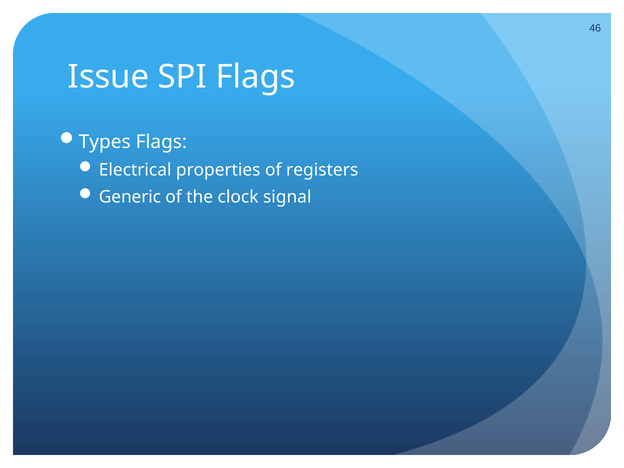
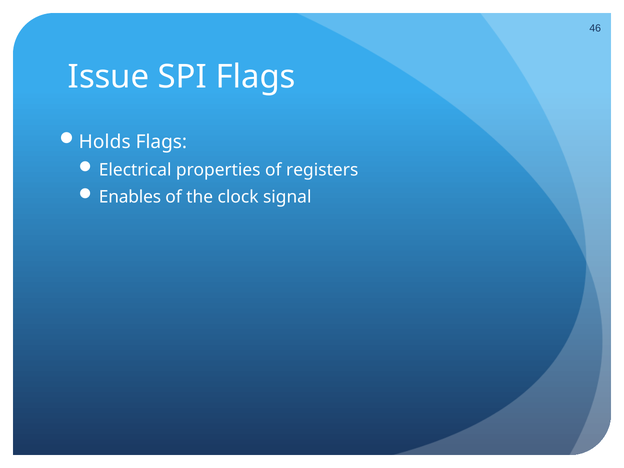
Types: Types -> Holds
Generic: Generic -> Enables
